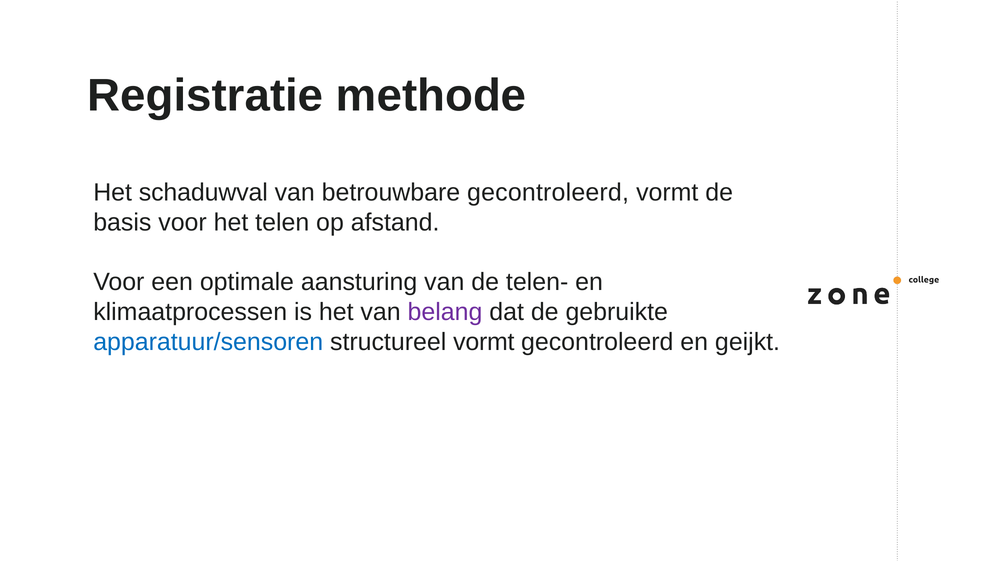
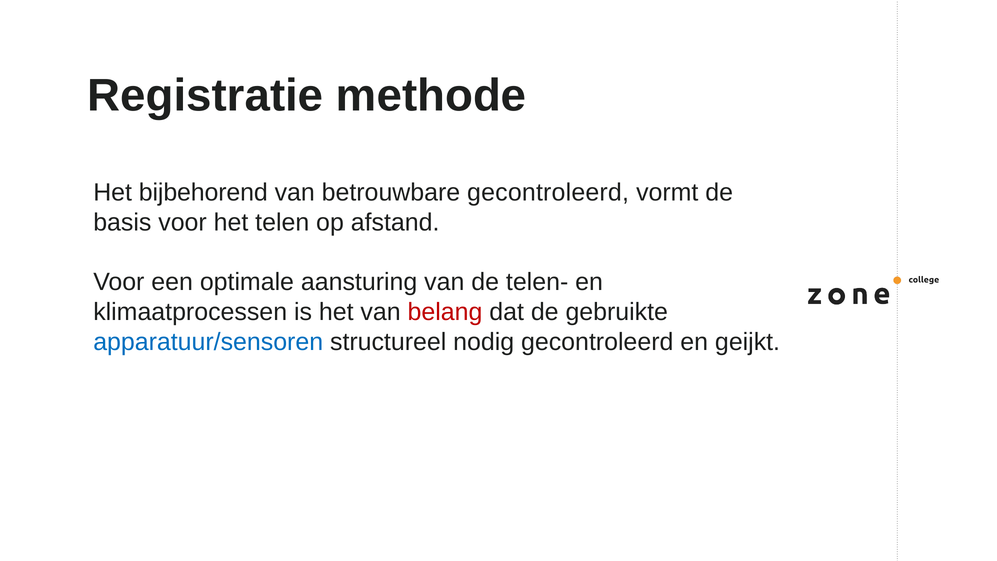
schaduwval: schaduwval -> bijbehorend
belang colour: purple -> red
structureel vormt: vormt -> nodig
